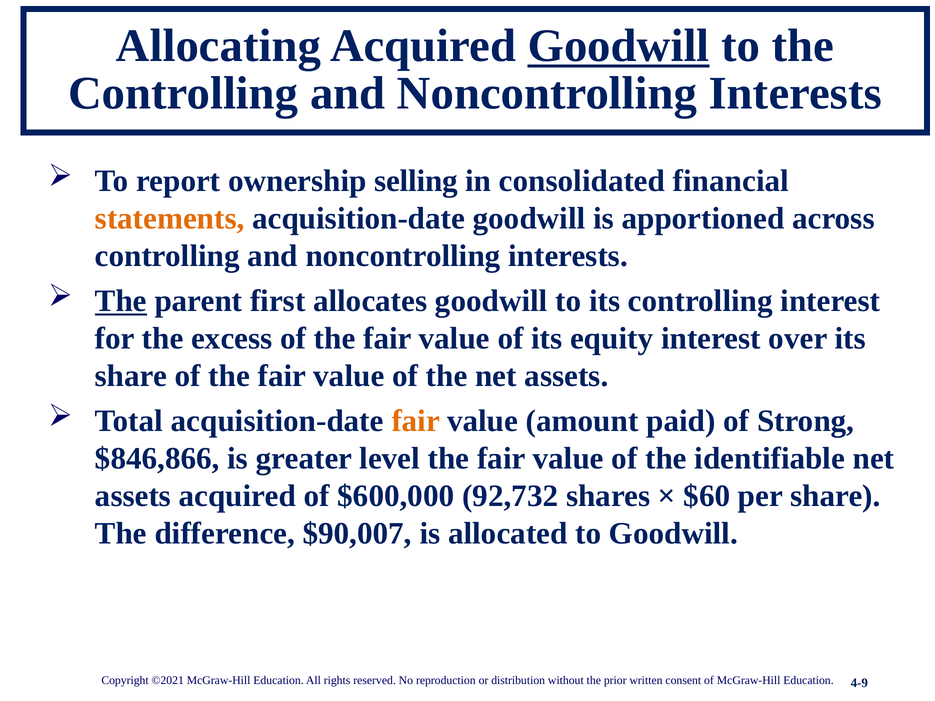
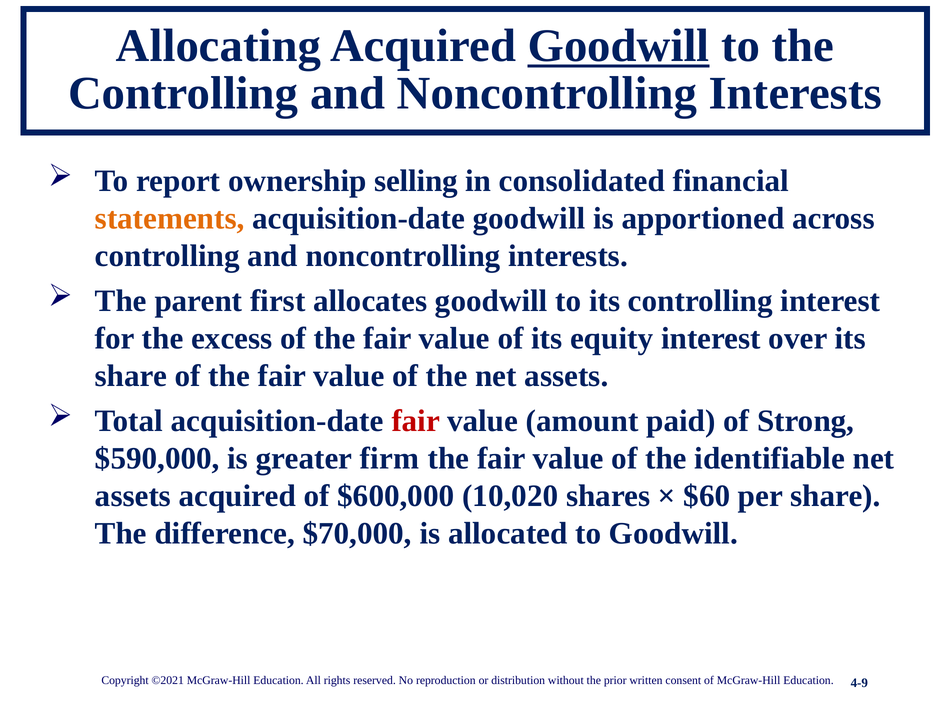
The at (121, 301) underline: present -> none
fair at (416, 421) colour: orange -> red
$846,866: $846,866 -> $590,000
level: level -> firm
92,732: 92,732 -> 10,020
$90,007: $90,007 -> $70,000
